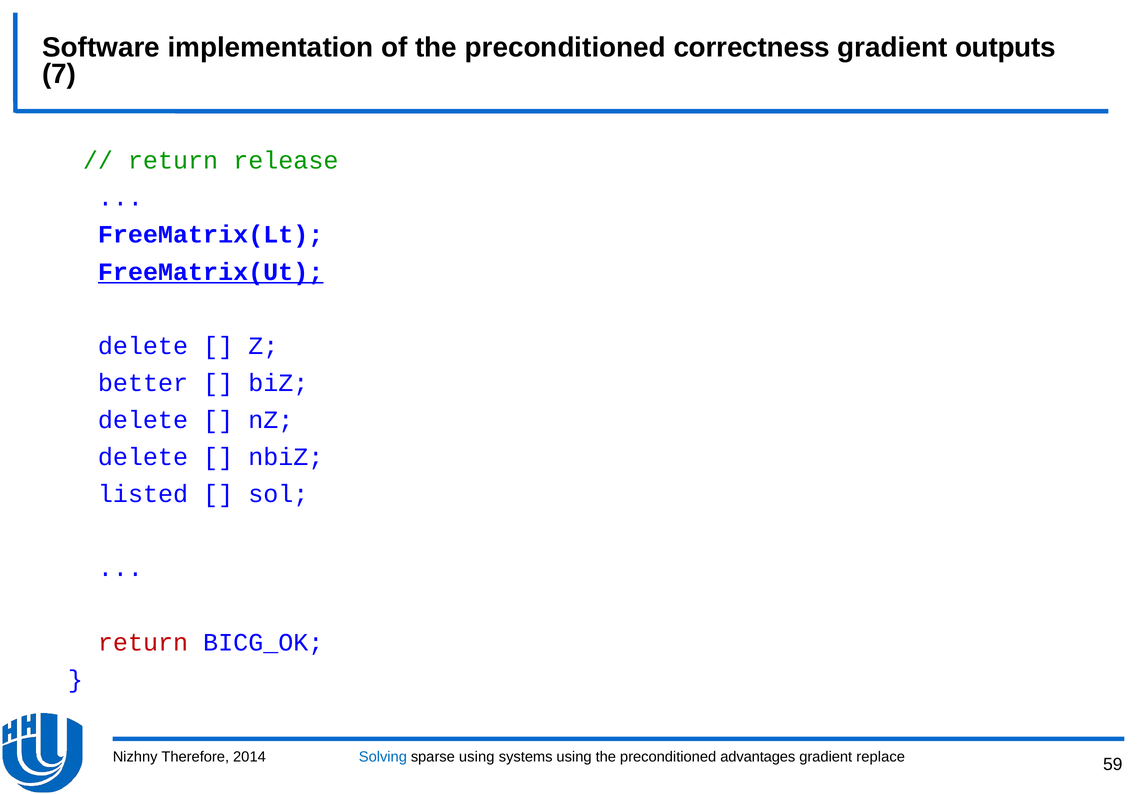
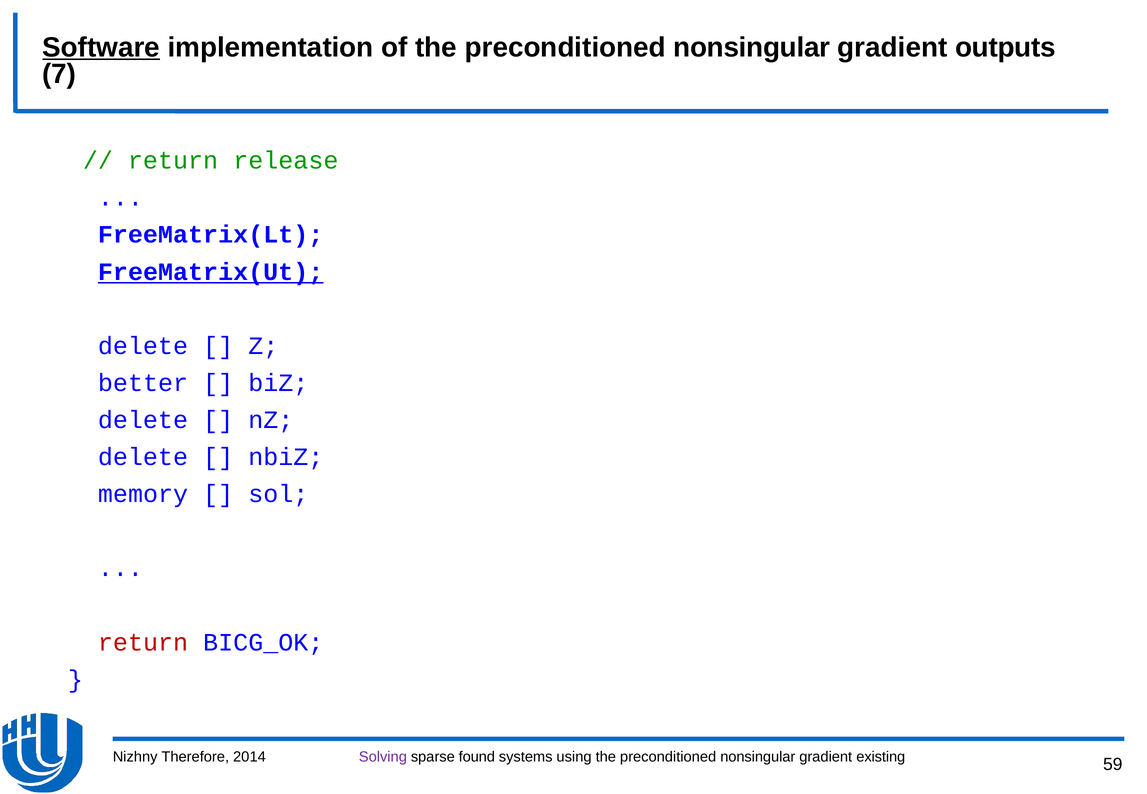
Software underline: none -> present
of the preconditioned correctness: correctness -> nonsingular
listed: listed -> memory
Solving colour: blue -> purple
sparse using: using -> found
using the preconditioned advantages: advantages -> nonsingular
replace: replace -> existing
